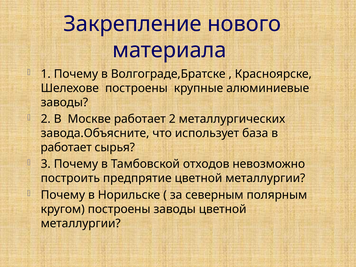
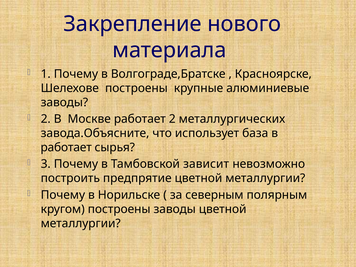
отходов: отходов -> зависит
